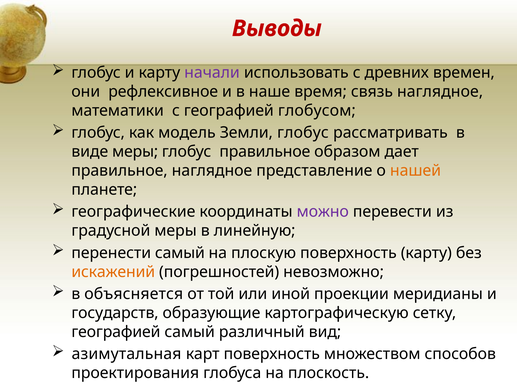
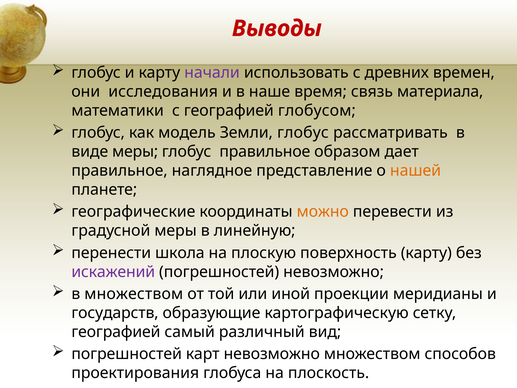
рефлексивное: рефлексивное -> исследования
связь наглядное: наглядное -> материала
можно colour: purple -> orange
перенести самый: самый -> школа
искажений colour: orange -> purple
в объясняется: объясняется -> множеством
азимутальная at (127, 354): азимутальная -> погрешностей
карт поверхность: поверхность -> невозможно
